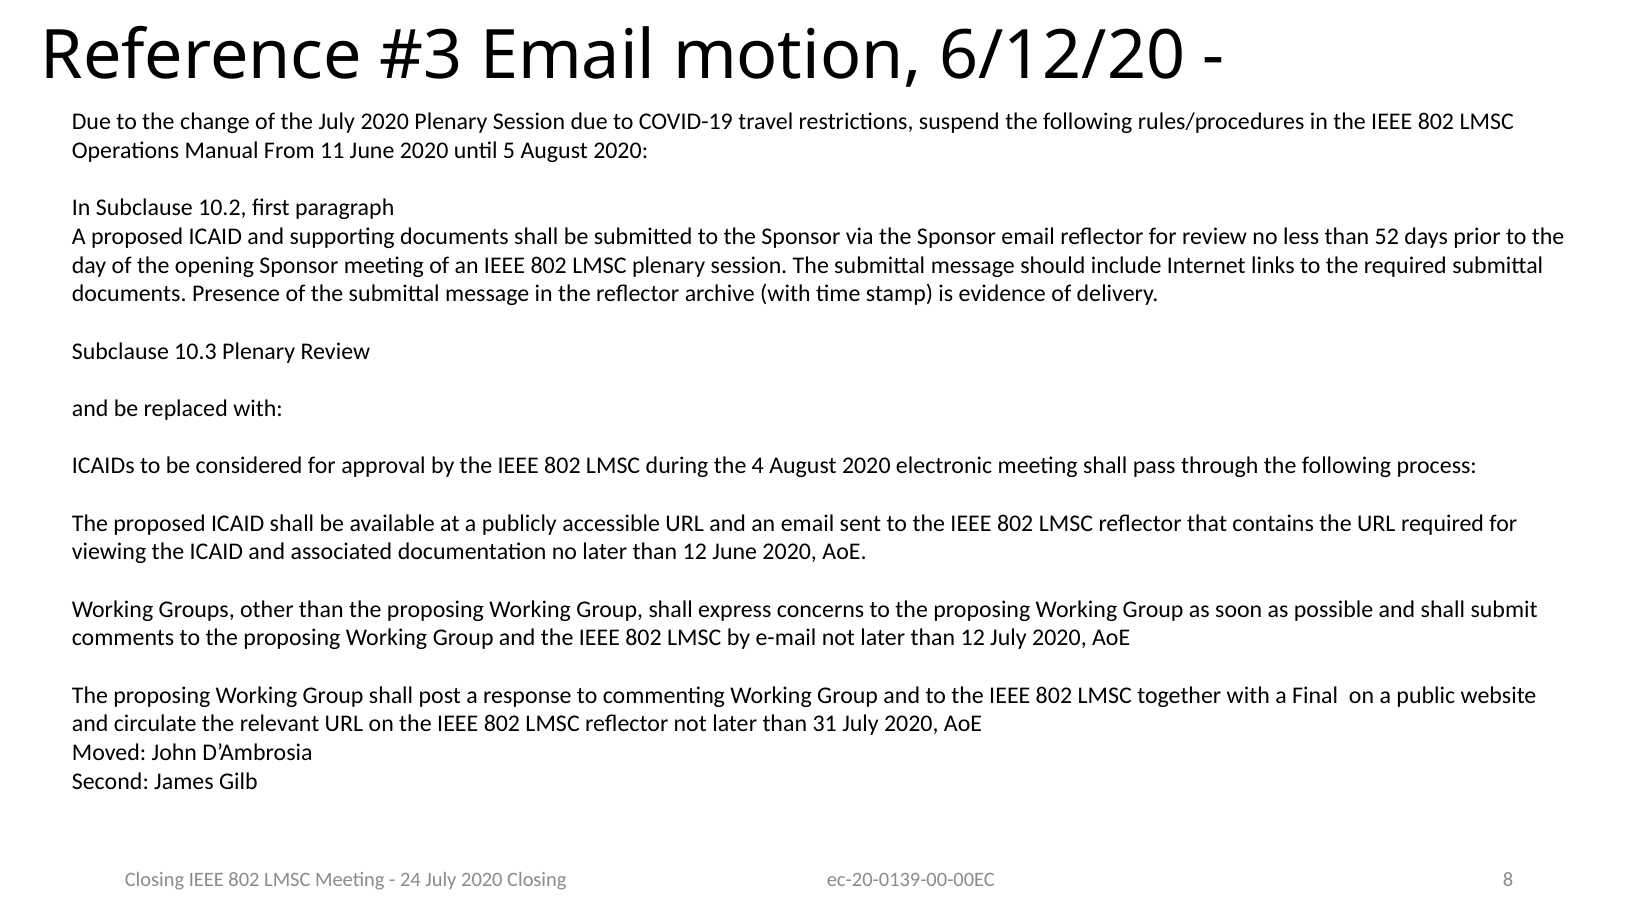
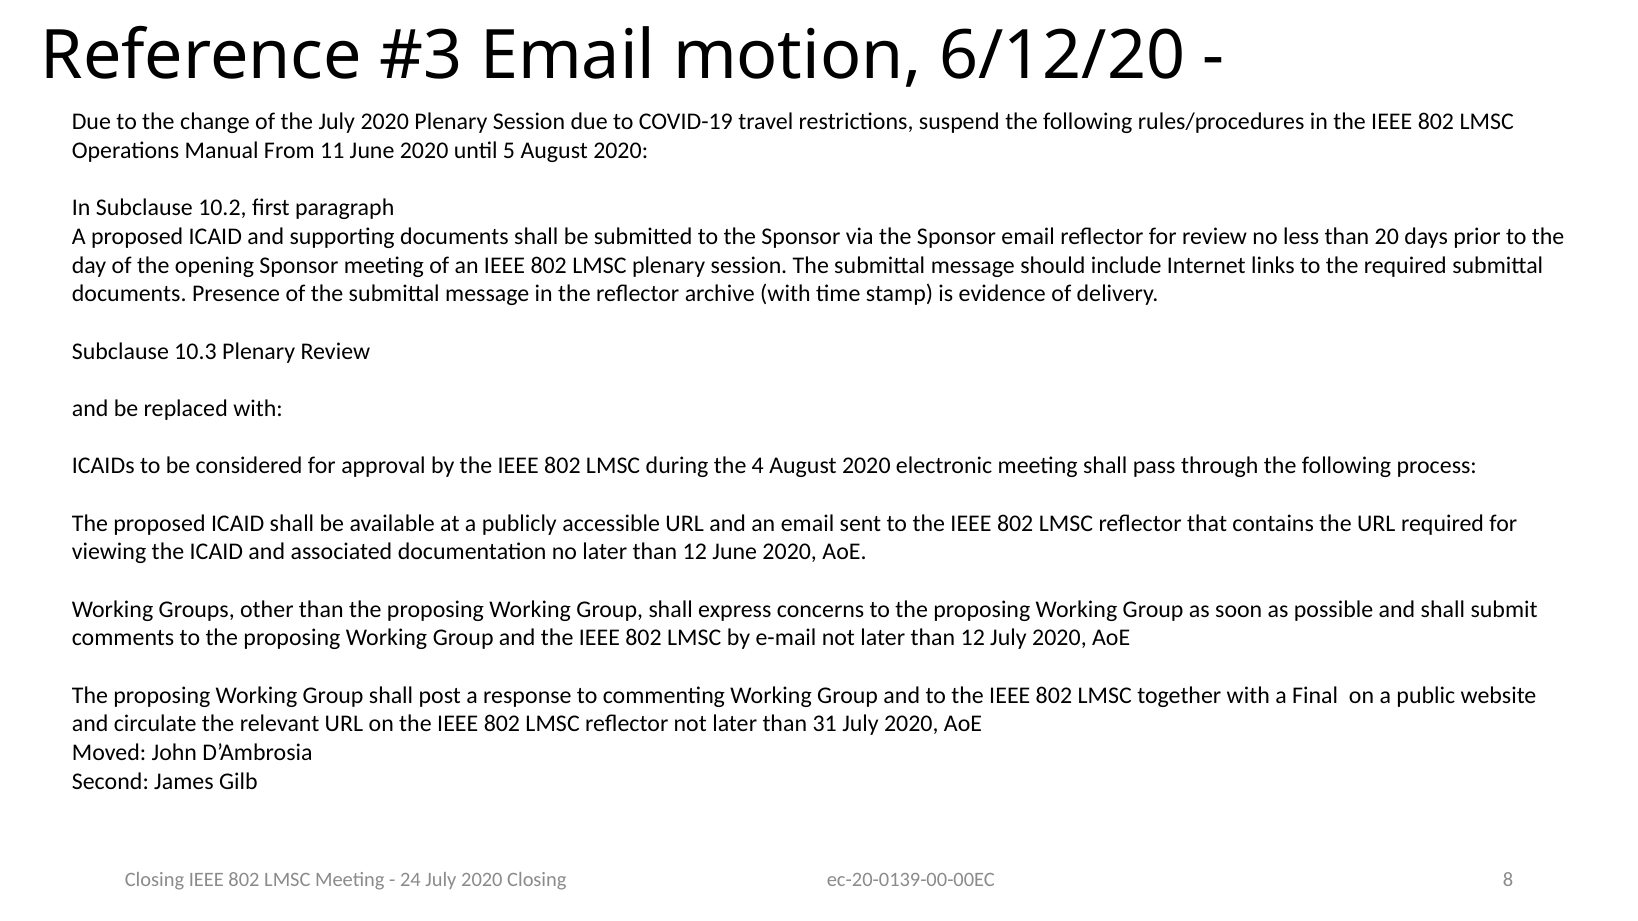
52: 52 -> 20
